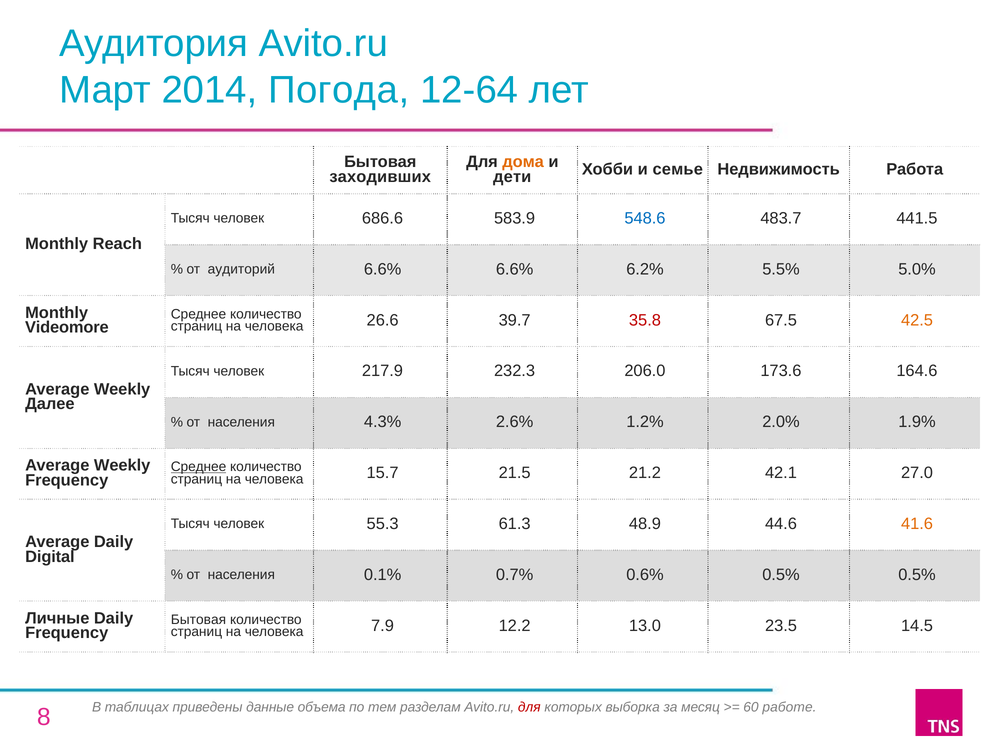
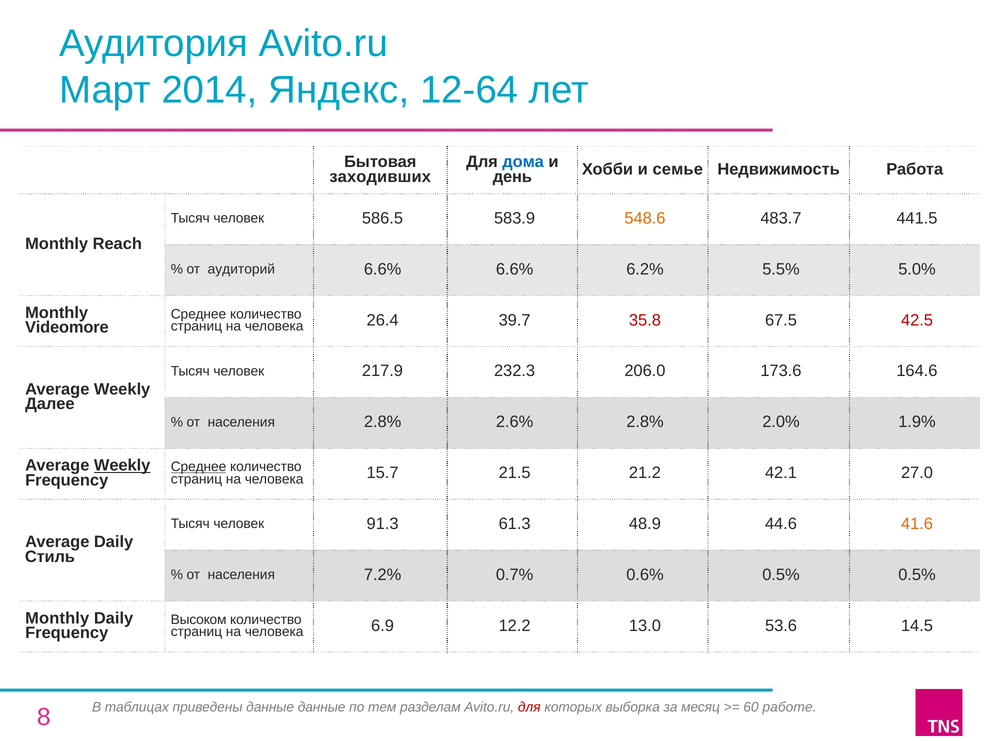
Погода: Погода -> Яндекс
дома colour: orange -> blue
дети: дети -> день
686.6: 686.6 -> 586.5
548.6 colour: blue -> orange
26.6: 26.6 -> 26.4
42.5 colour: orange -> red
населения 4.3%: 4.3% -> 2.8%
2.6% 1.2%: 1.2% -> 2.8%
Weekly at (122, 465) underline: none -> present
55.3: 55.3 -> 91.3
Digital: Digital -> Стиль
0.1%: 0.1% -> 7.2%
Личные at (57, 618): Личные -> Monthly
Бытовая at (198, 620): Бытовая -> Высоком
7.9: 7.9 -> 6.9
23.5: 23.5 -> 53.6
данные объема: объема -> данные
